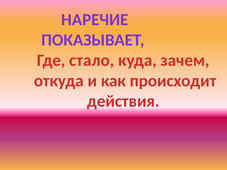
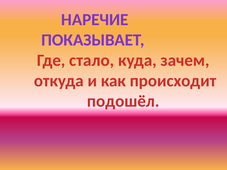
действия: действия -> подошёл
